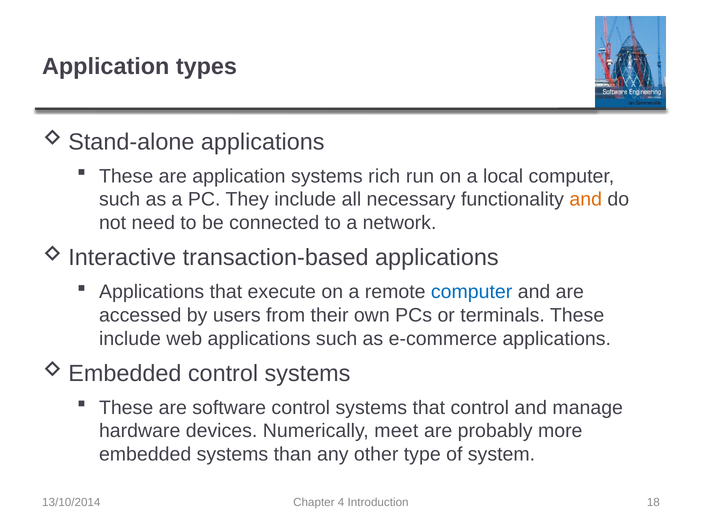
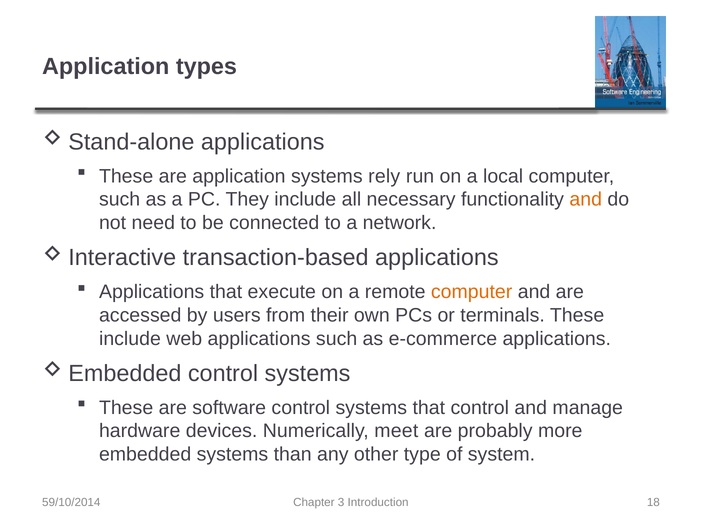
rich: rich -> rely
computer at (472, 292) colour: blue -> orange
13/10/2014: 13/10/2014 -> 59/10/2014
4: 4 -> 3
